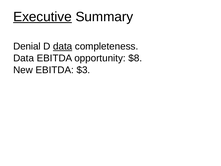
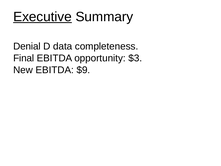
data at (63, 46) underline: present -> none
Data at (24, 58): Data -> Final
$8: $8 -> $3
$3: $3 -> $9
